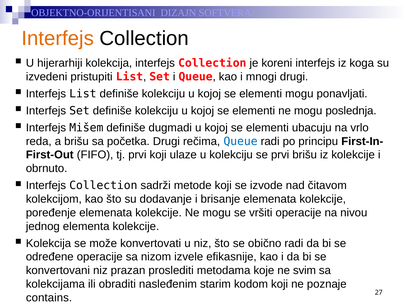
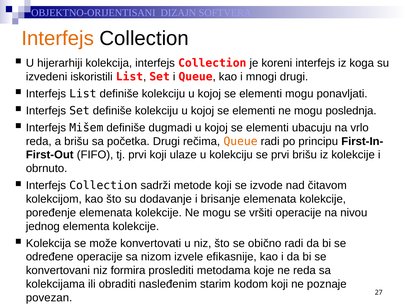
pristupiti: pristupiti -> iskoristili
Queue at (241, 141) colour: blue -> orange
prazan: prazan -> formira
ne svim: svim -> reda
contains: contains -> povezan
